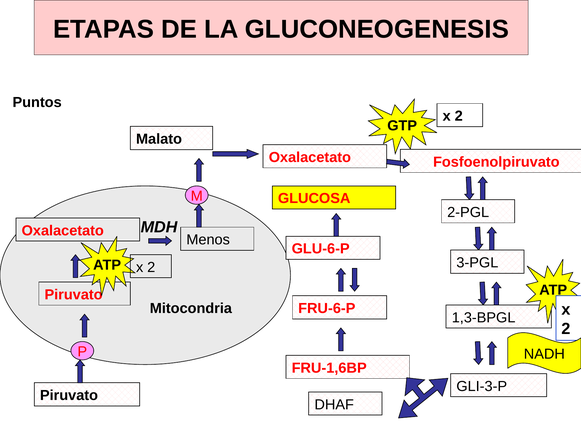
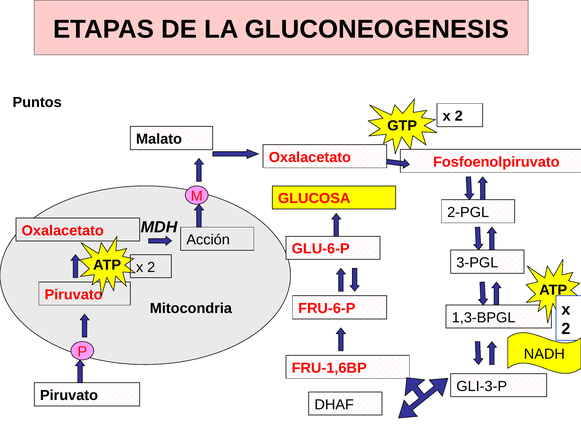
Menos: Menos -> Acción
